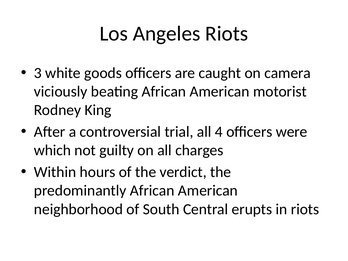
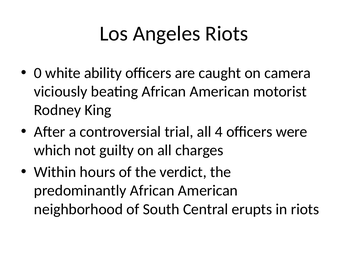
3: 3 -> 0
goods: goods -> ability
